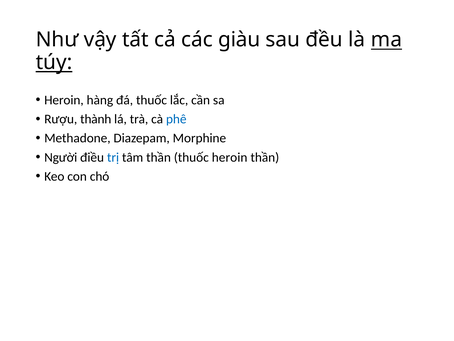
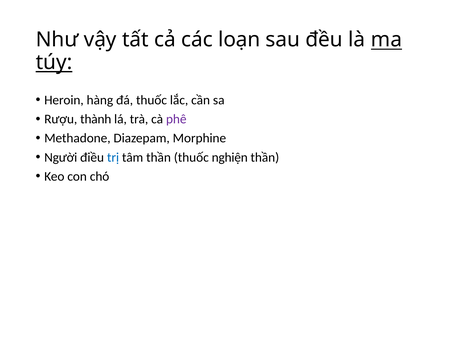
giàu: giàu -> loạn
phê colour: blue -> purple
thuốc heroin: heroin -> nghiện
